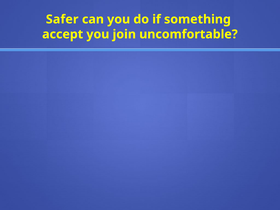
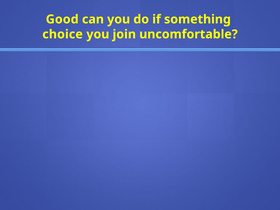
Safer: Safer -> Good
accept: accept -> choice
